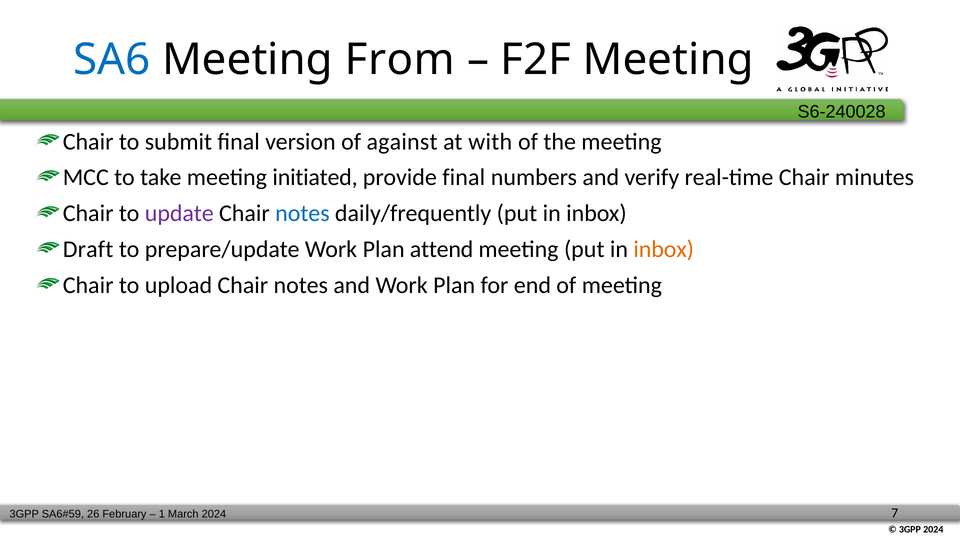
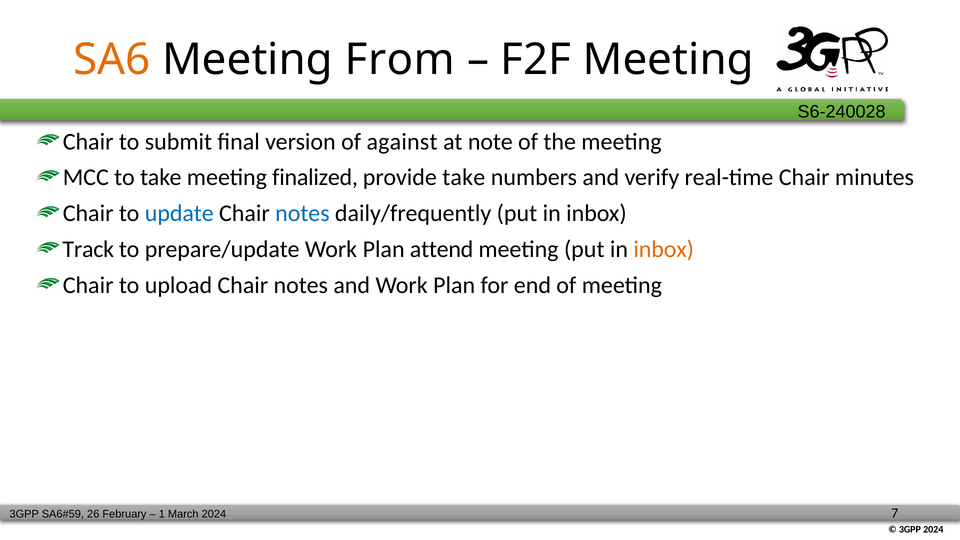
SA6 colour: blue -> orange
with: with -> note
initiated: initiated -> finalized
provide final: final -> take
update colour: purple -> blue
Draft: Draft -> Track
